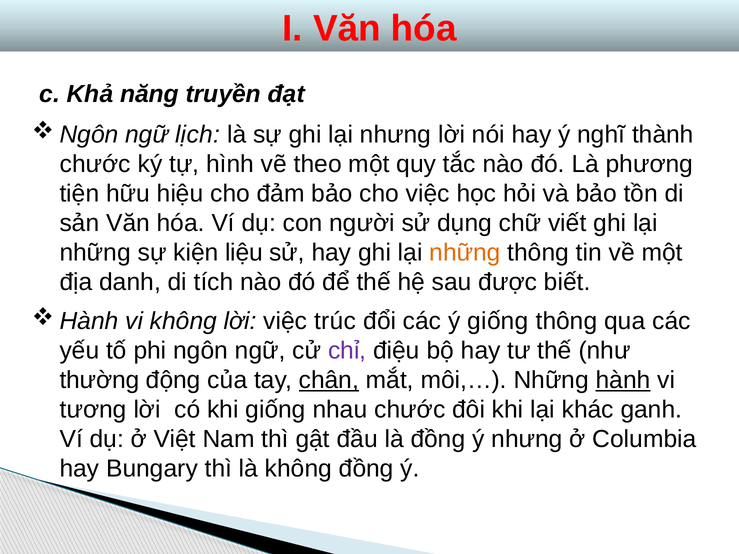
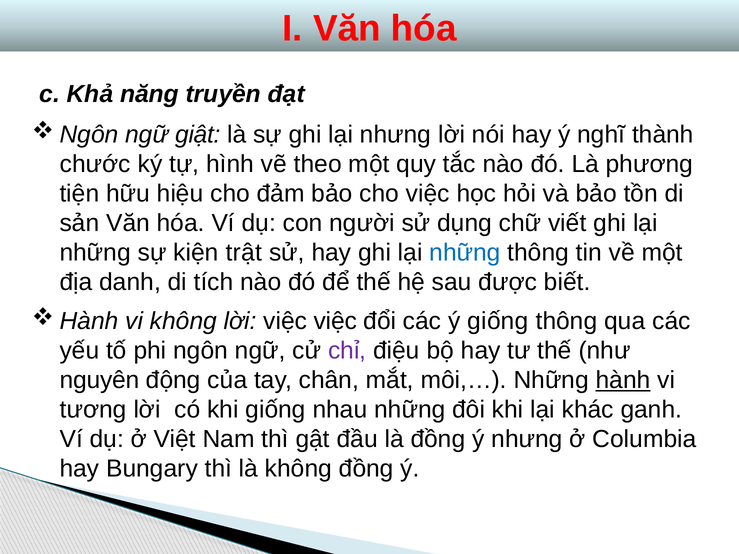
lịch: lịch -> giật
liệu: liệu -> trật
những at (465, 253) colour: orange -> blue
việc trúc: trúc -> việc
thường: thường -> nguyên
chân underline: present -> none
nhau chước: chước -> những
